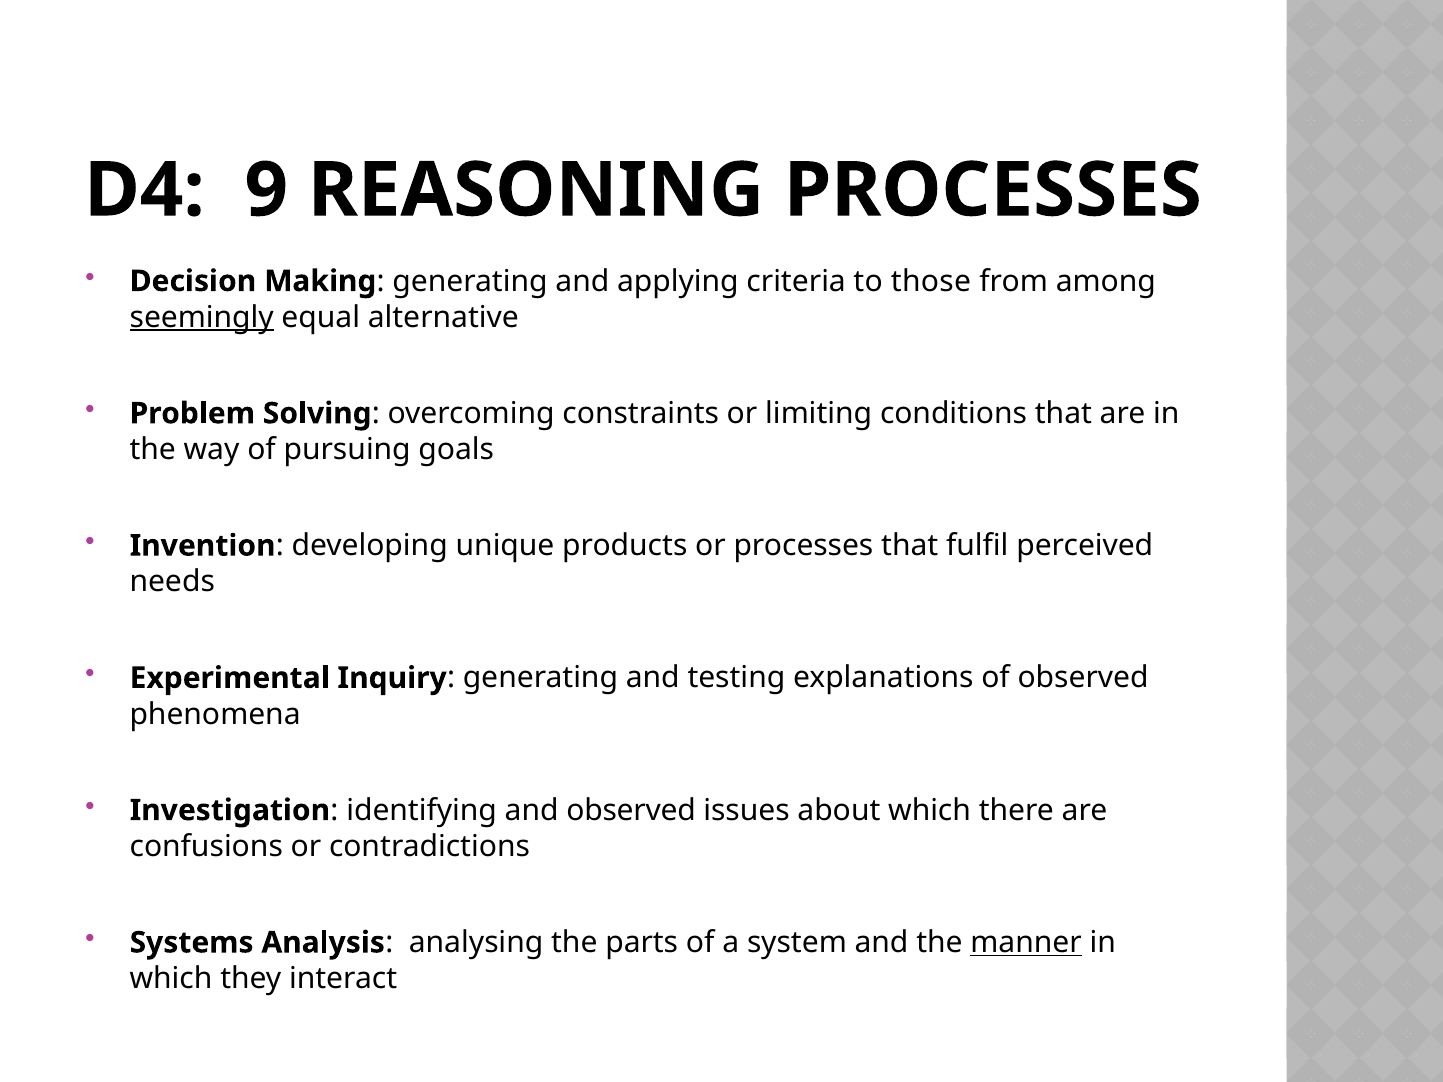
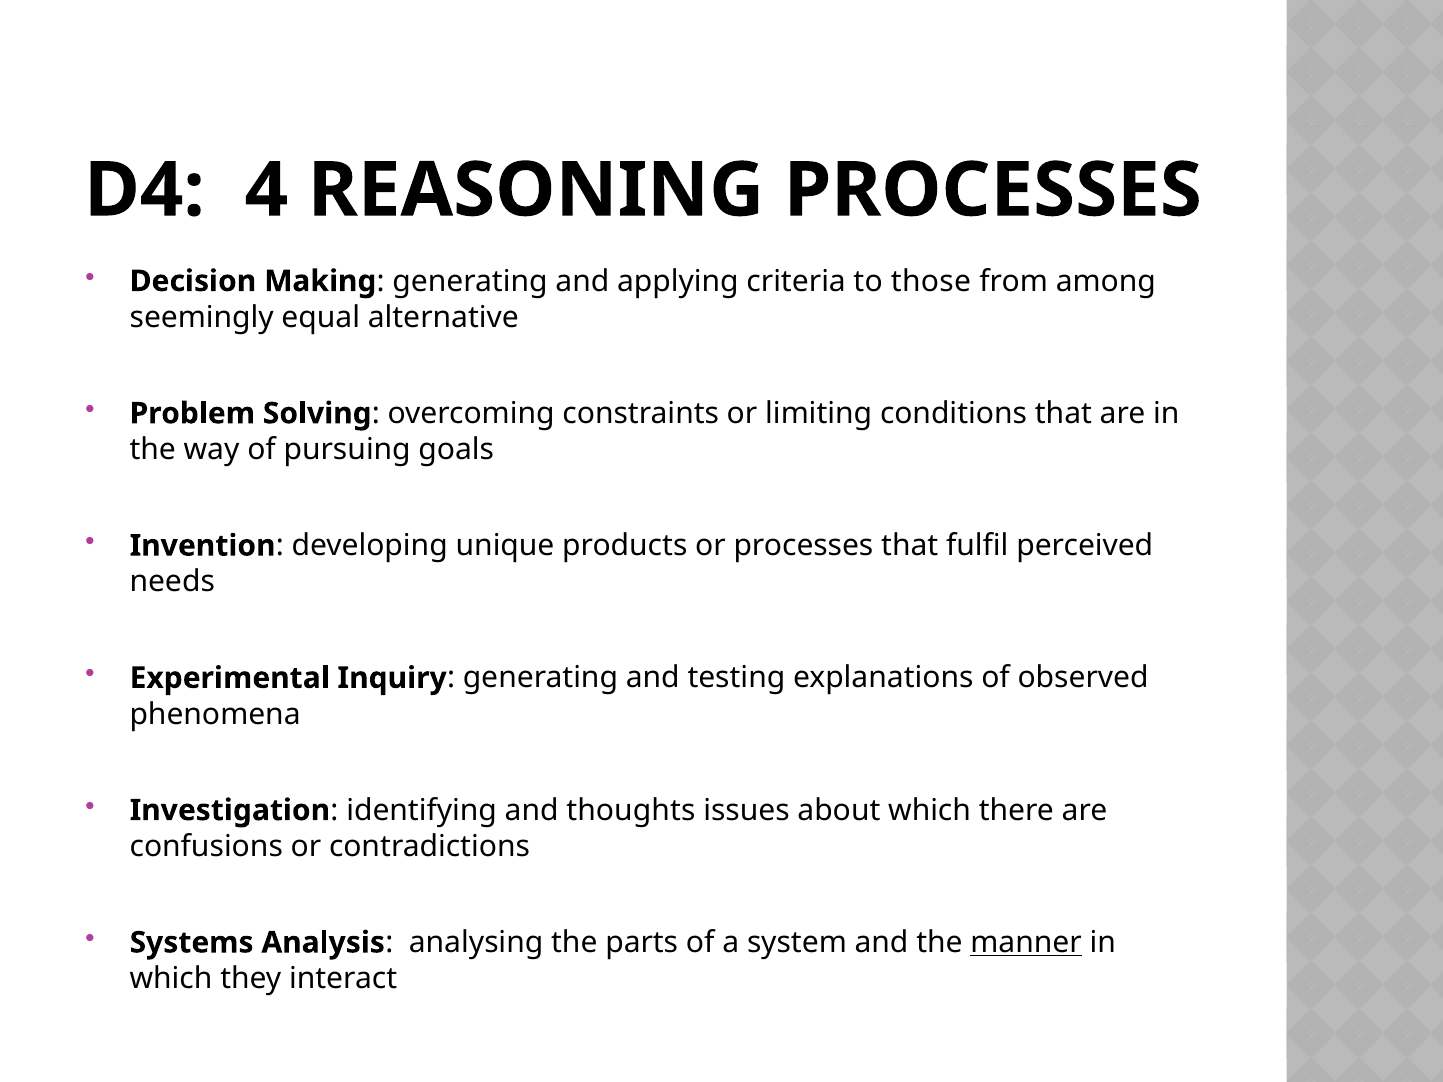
9: 9 -> 4
seemingly underline: present -> none
and observed: observed -> thoughts
